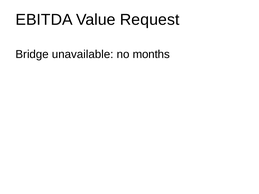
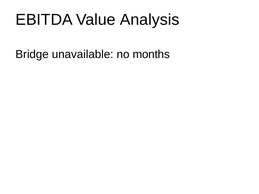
Request: Request -> Analysis
